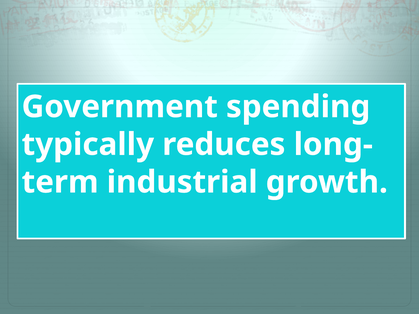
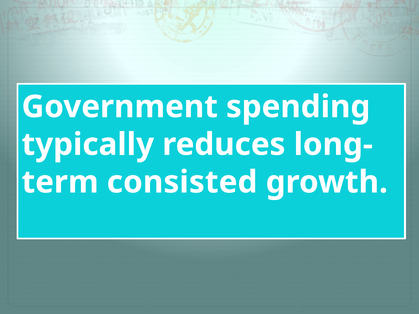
industrial: industrial -> consisted
